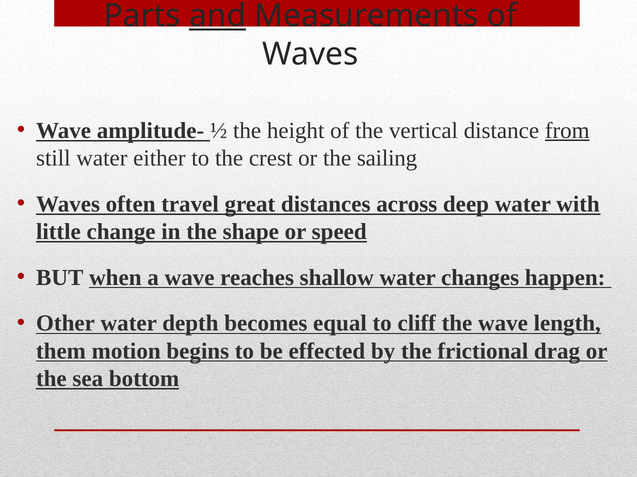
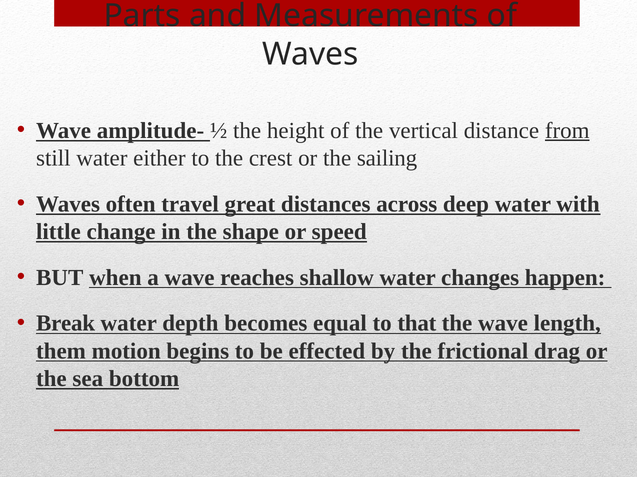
and underline: present -> none
Other: Other -> Break
cliff: cliff -> that
